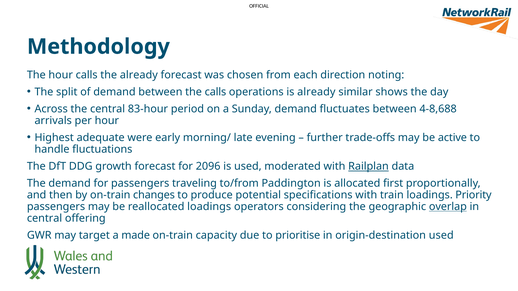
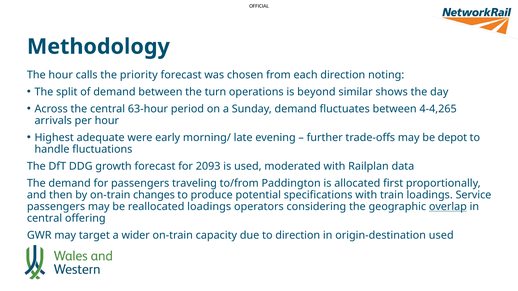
the already: already -> priority
the calls: calls -> turn
is already: already -> beyond
83-hour: 83-hour -> 63-hour
4-8,688: 4-8,688 -> 4-4,265
active: active -> depot
2096: 2096 -> 2093
Railplan underline: present -> none
Priority: Priority -> Service
made: made -> wider
to prioritise: prioritise -> direction
